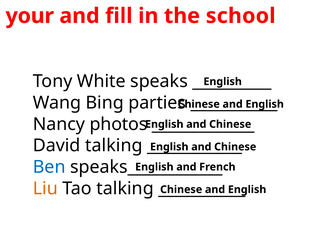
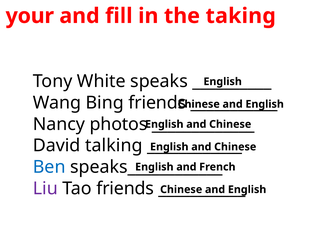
school: school -> taking
Bing parties: parties -> friends
Liu colour: orange -> purple
Tao talking: talking -> friends
